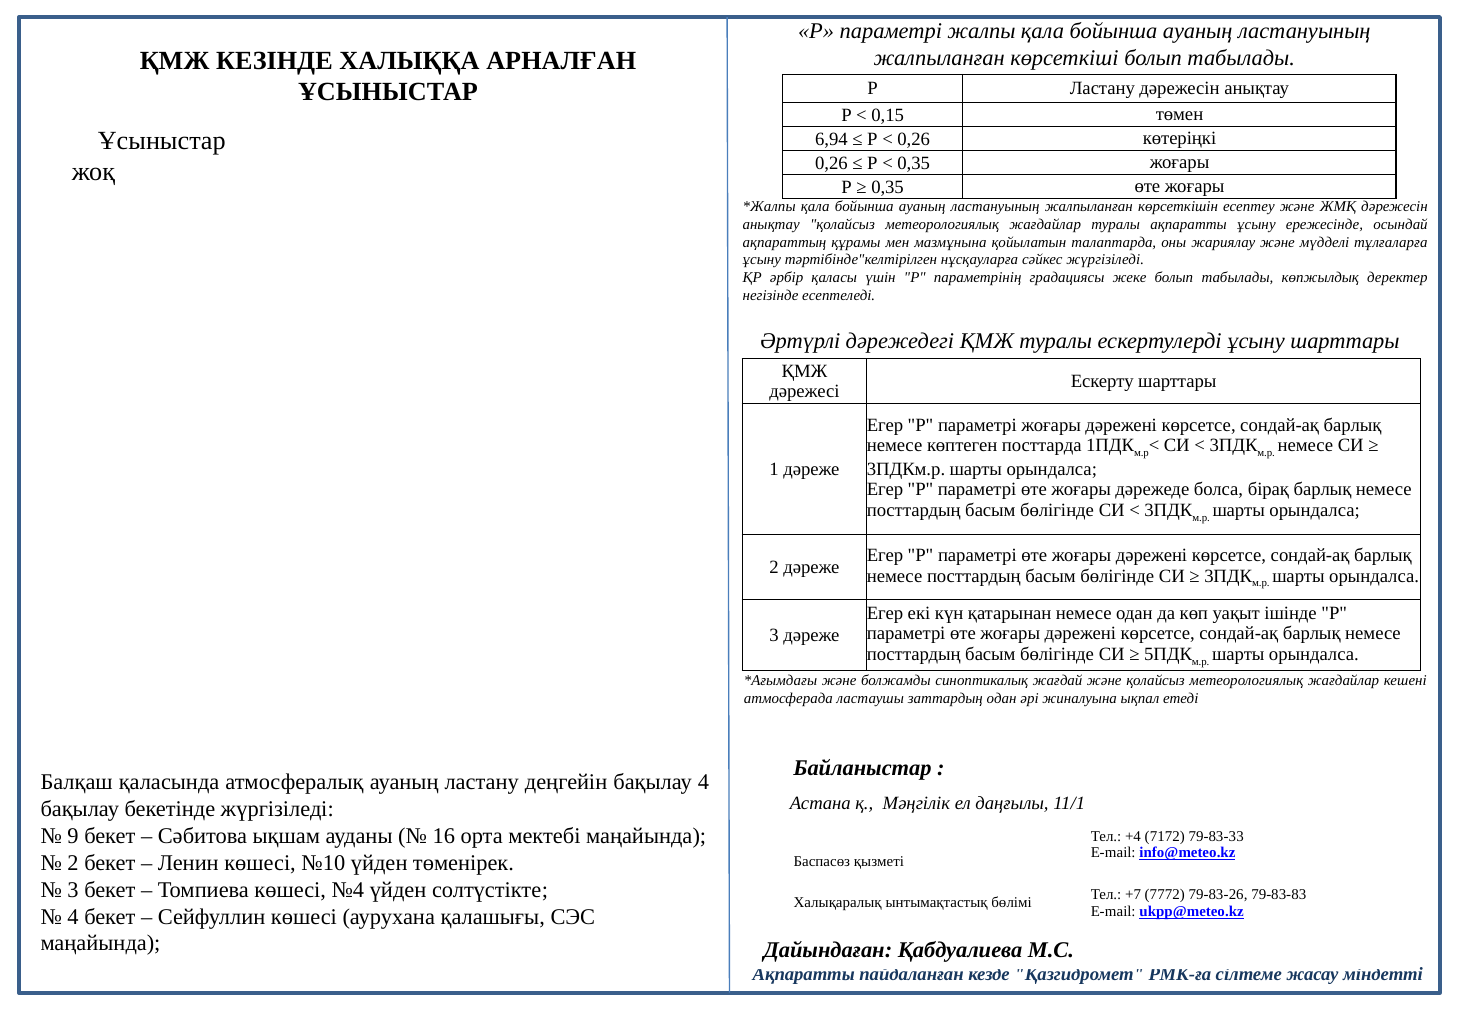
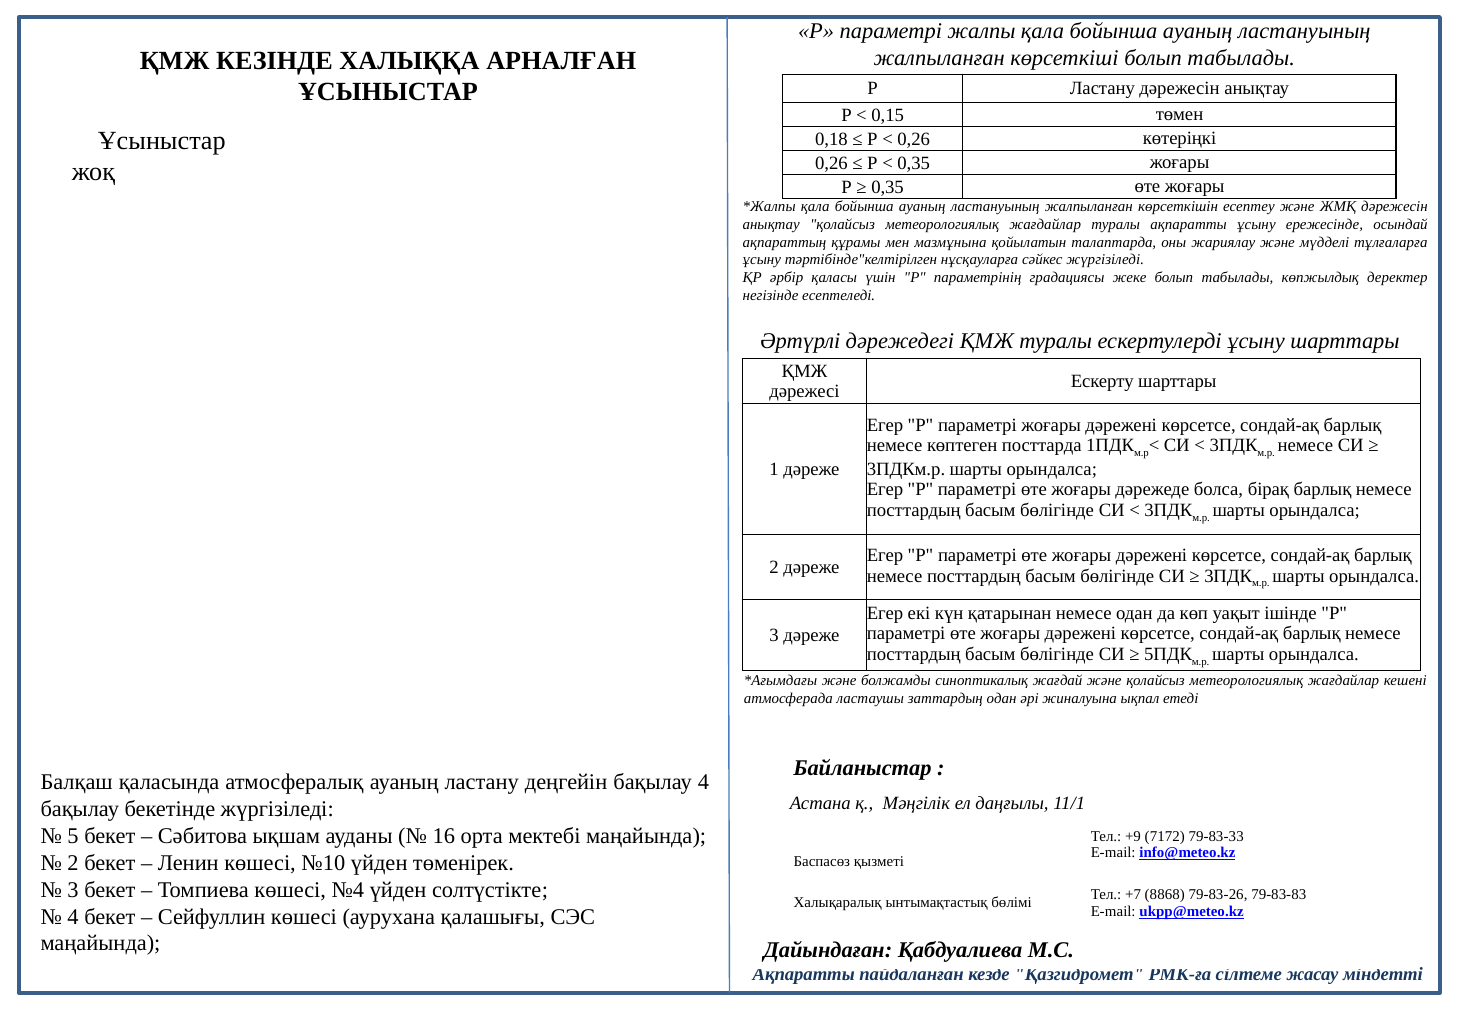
6,94: 6,94 -> 0,18
9: 9 -> 5
+4: +4 -> +9
7772: 7772 -> 8868
